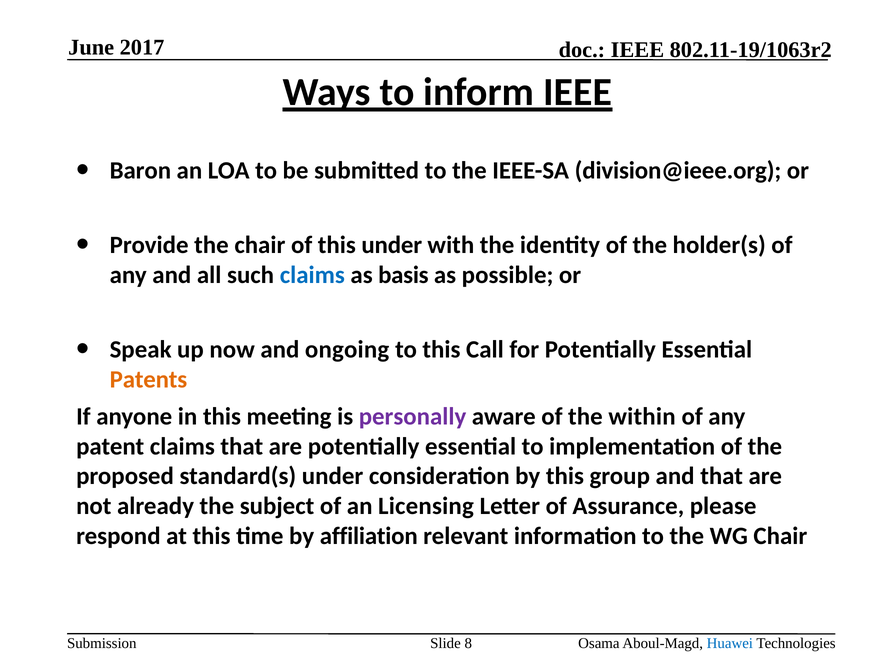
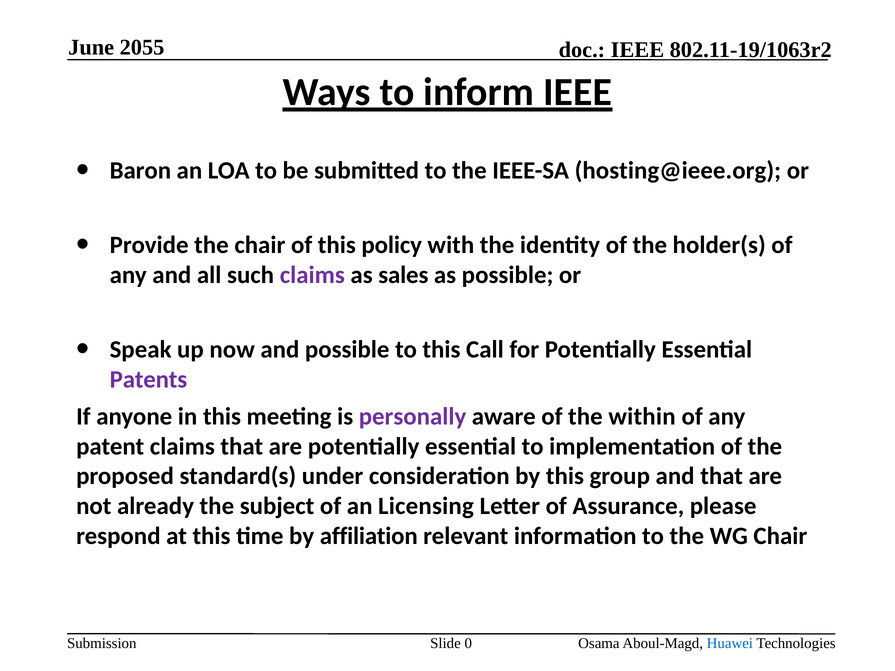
2017: 2017 -> 2055
division@ieee.org: division@ieee.org -> hosting@ieee.org
this under: under -> policy
claims at (312, 275) colour: blue -> purple
basis: basis -> sales
and ongoing: ongoing -> possible
Patents colour: orange -> purple
8: 8 -> 0
